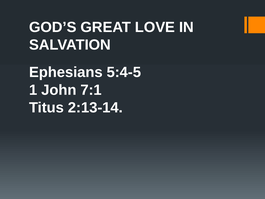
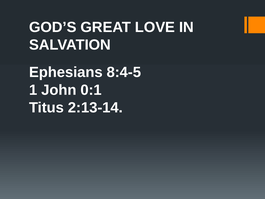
5:4-5: 5:4-5 -> 8:4-5
7:1: 7:1 -> 0:1
